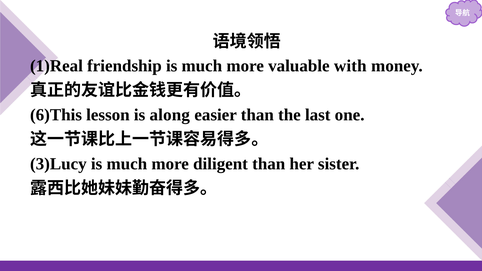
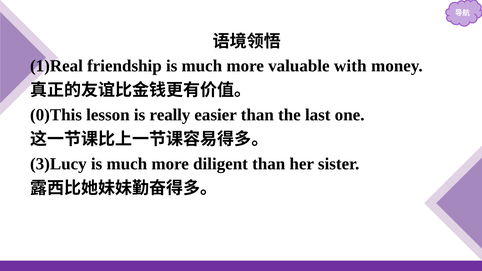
6)This: 6)This -> 0)This
along: along -> really
